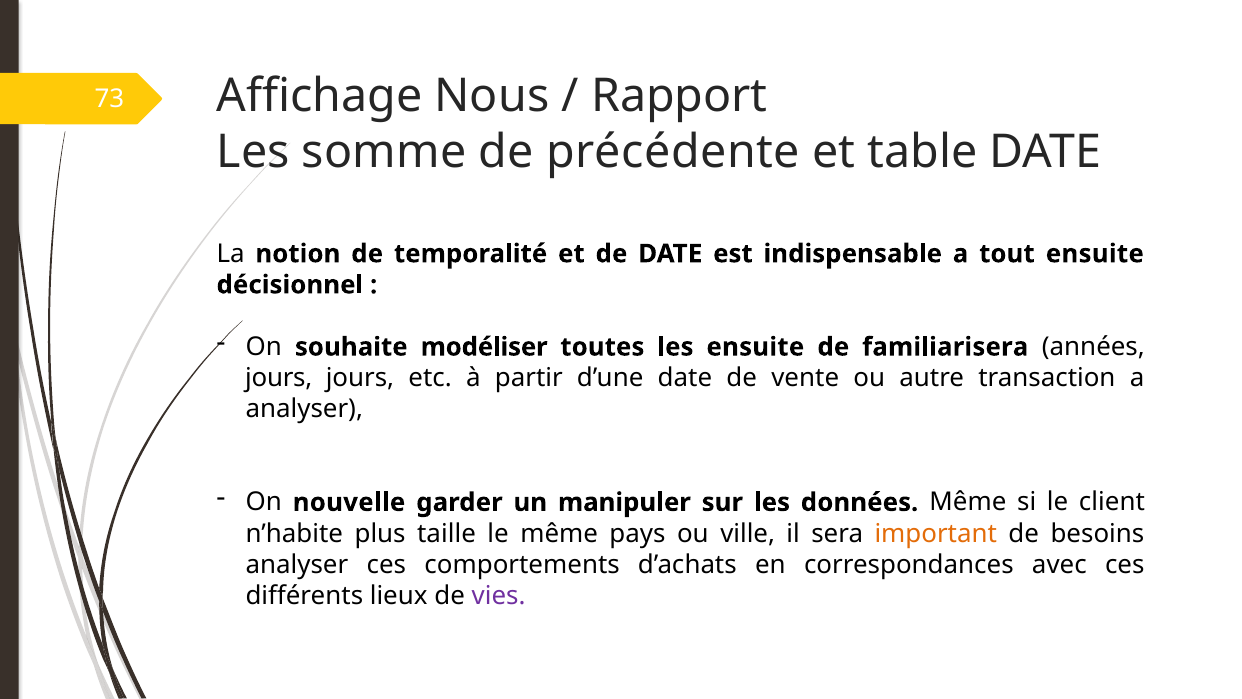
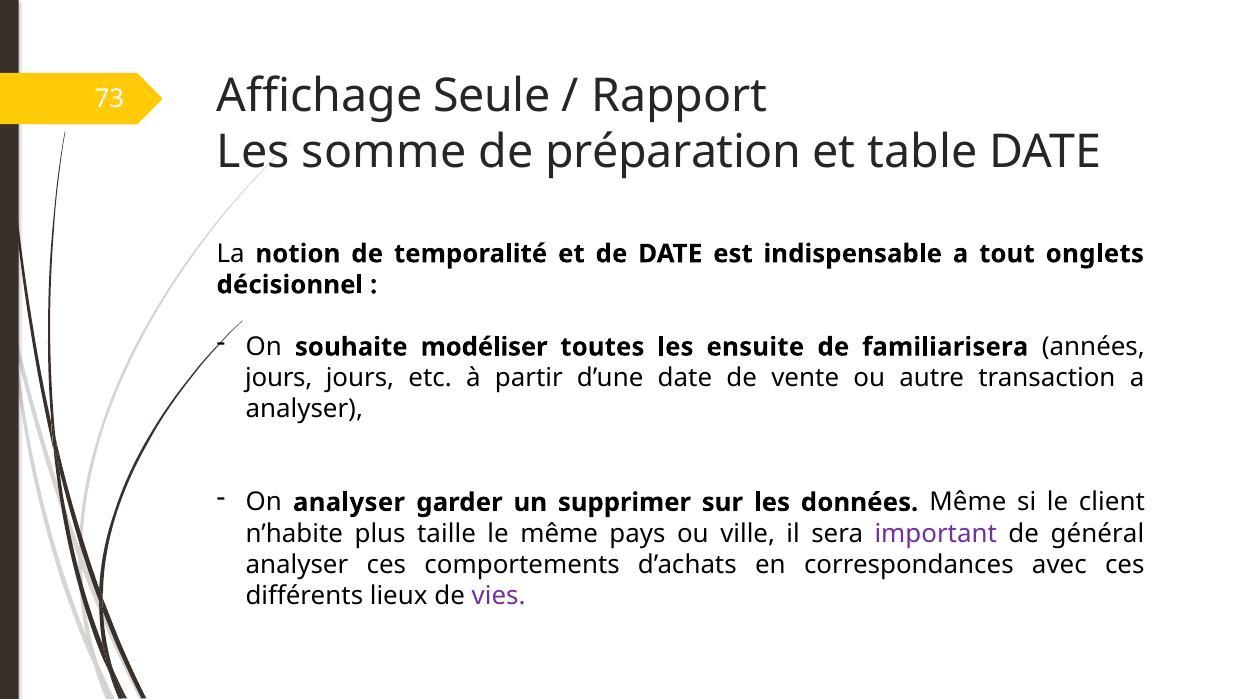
Nous: Nous -> Seule
précédente: précédente -> préparation
tout ensuite: ensuite -> onglets
On nouvelle: nouvelle -> analyser
manipuler: manipuler -> supprimer
important colour: orange -> purple
besoins: besoins -> général
